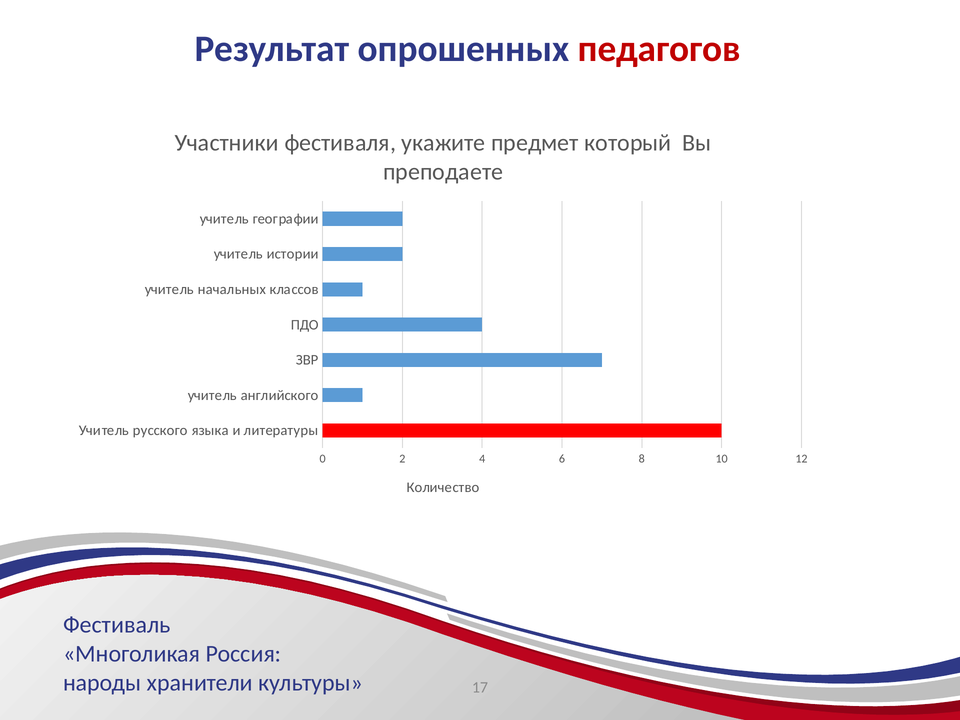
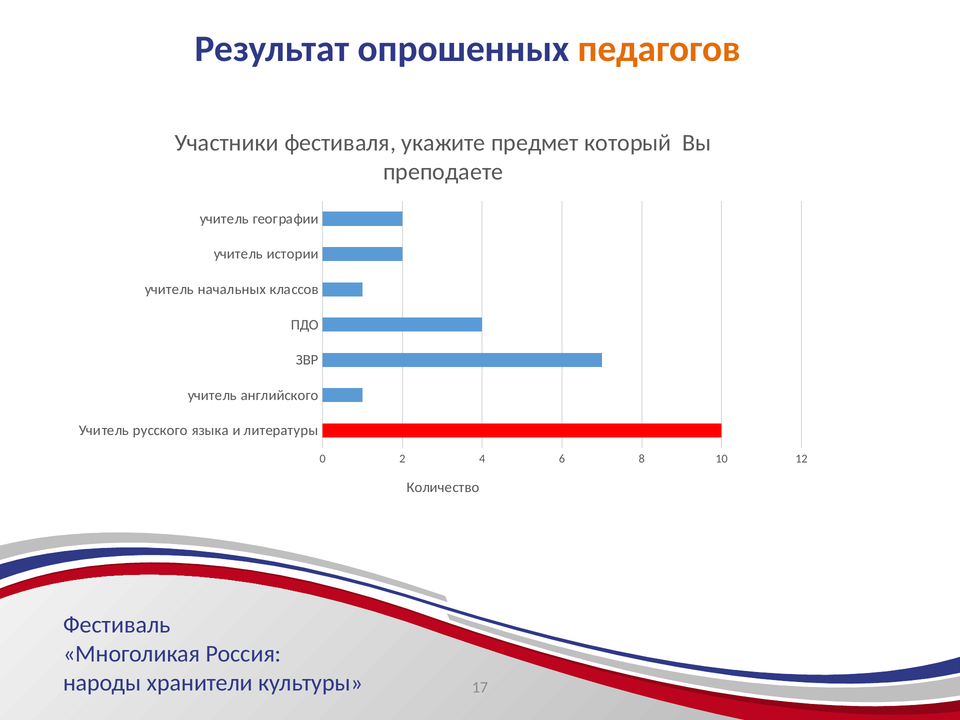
педагогов colour: red -> orange
